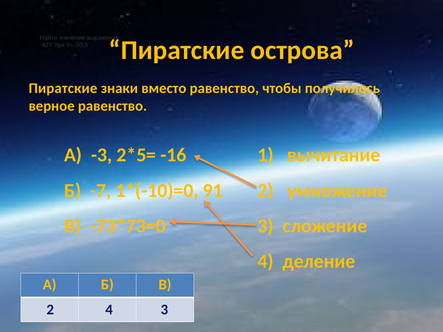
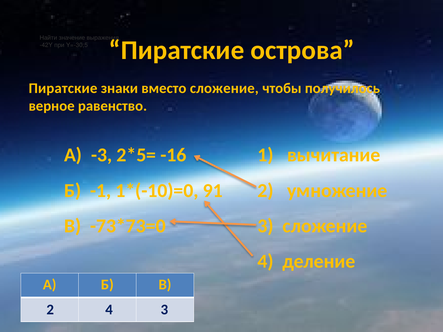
вместо равенство: равенство -> сложение
-7: -7 -> -1
